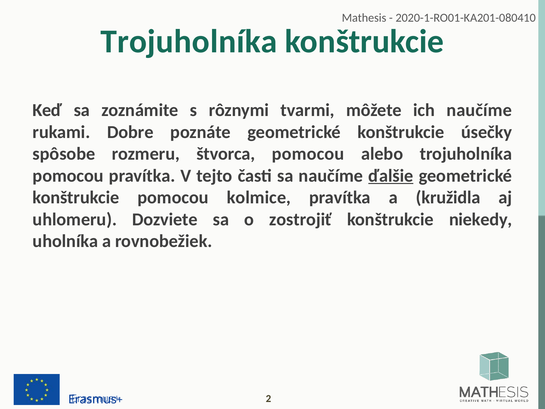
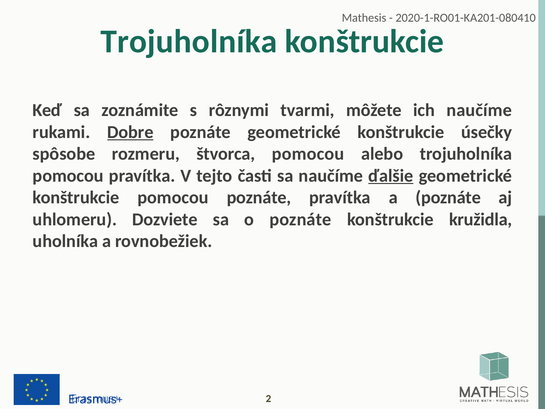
Dobre underline: none -> present
pomocou kolmice: kolmice -> poznáte
a kružidla: kružidla -> poznáte
o zostrojiť: zostrojiť -> poznáte
niekedy: niekedy -> kružidla
